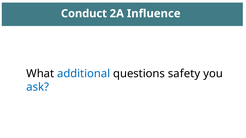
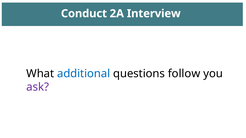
Influence: Influence -> Interview
safety: safety -> follow
ask colour: blue -> purple
